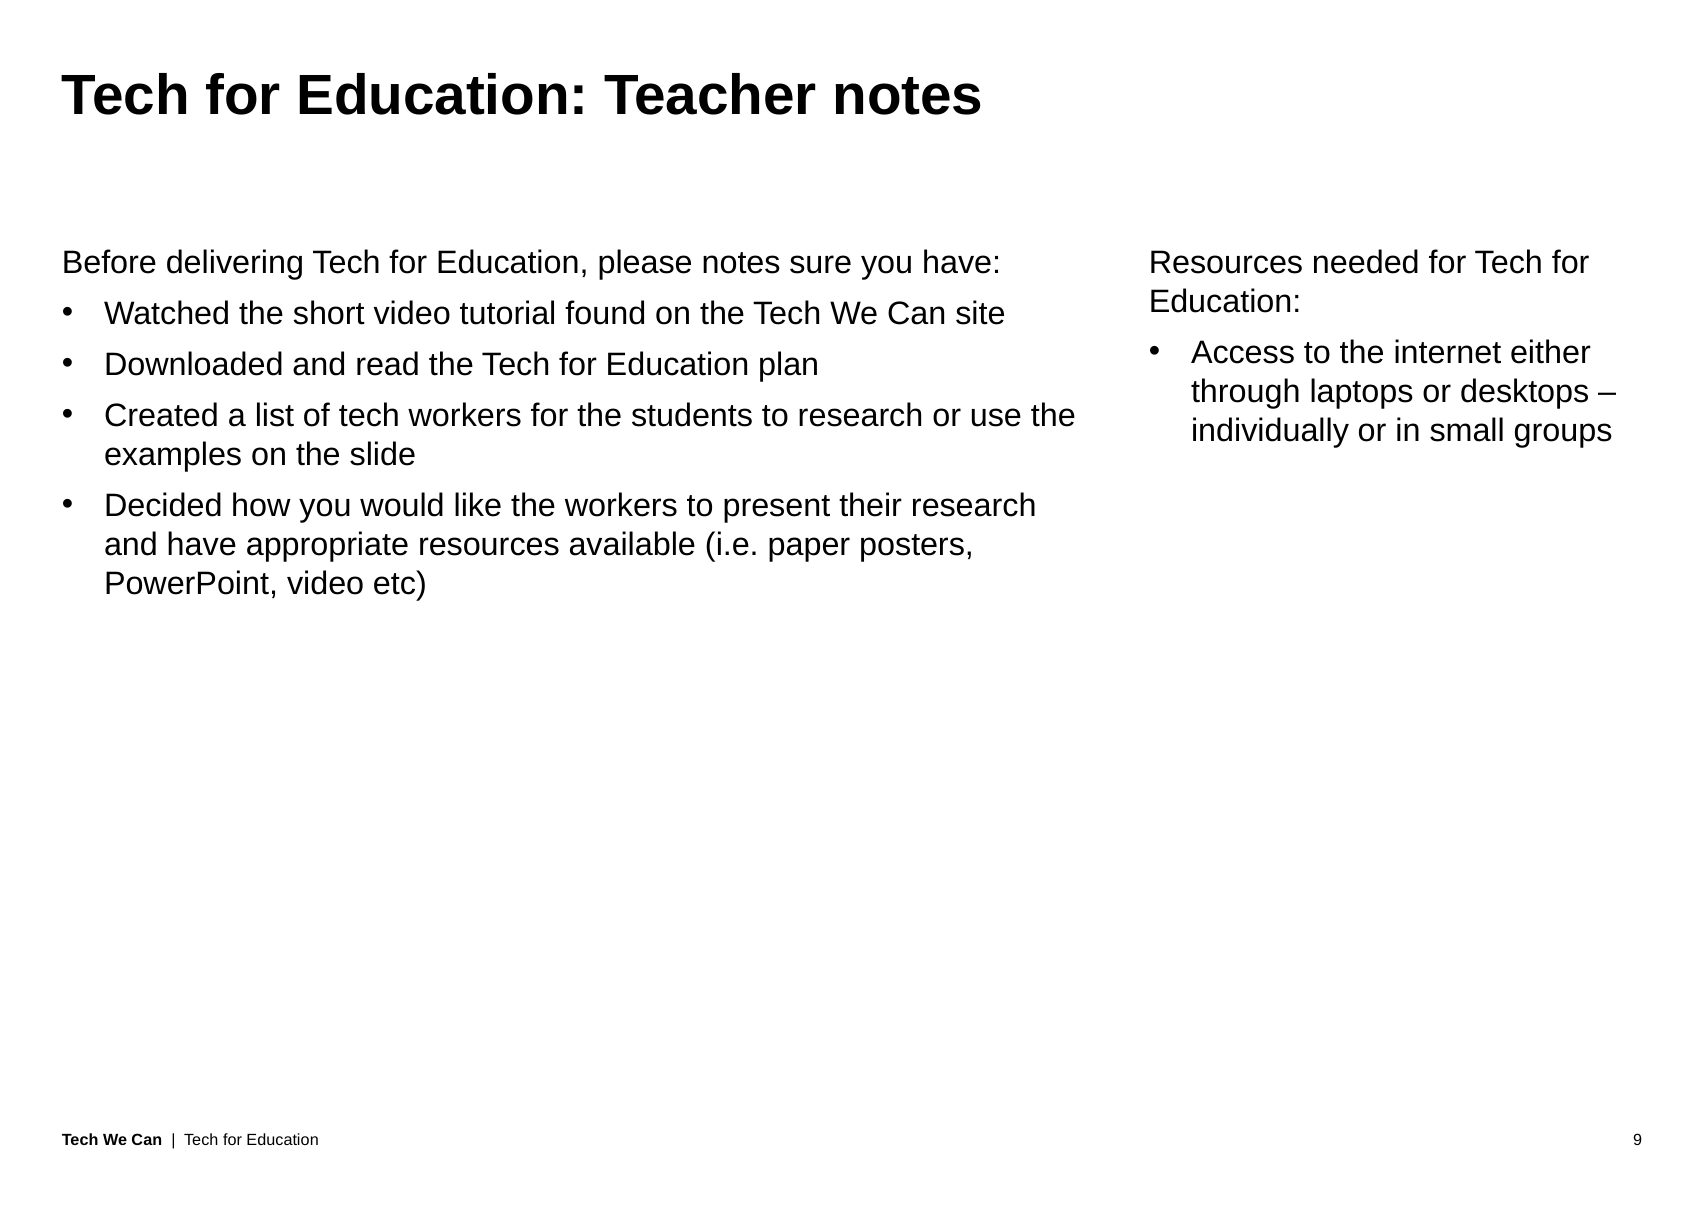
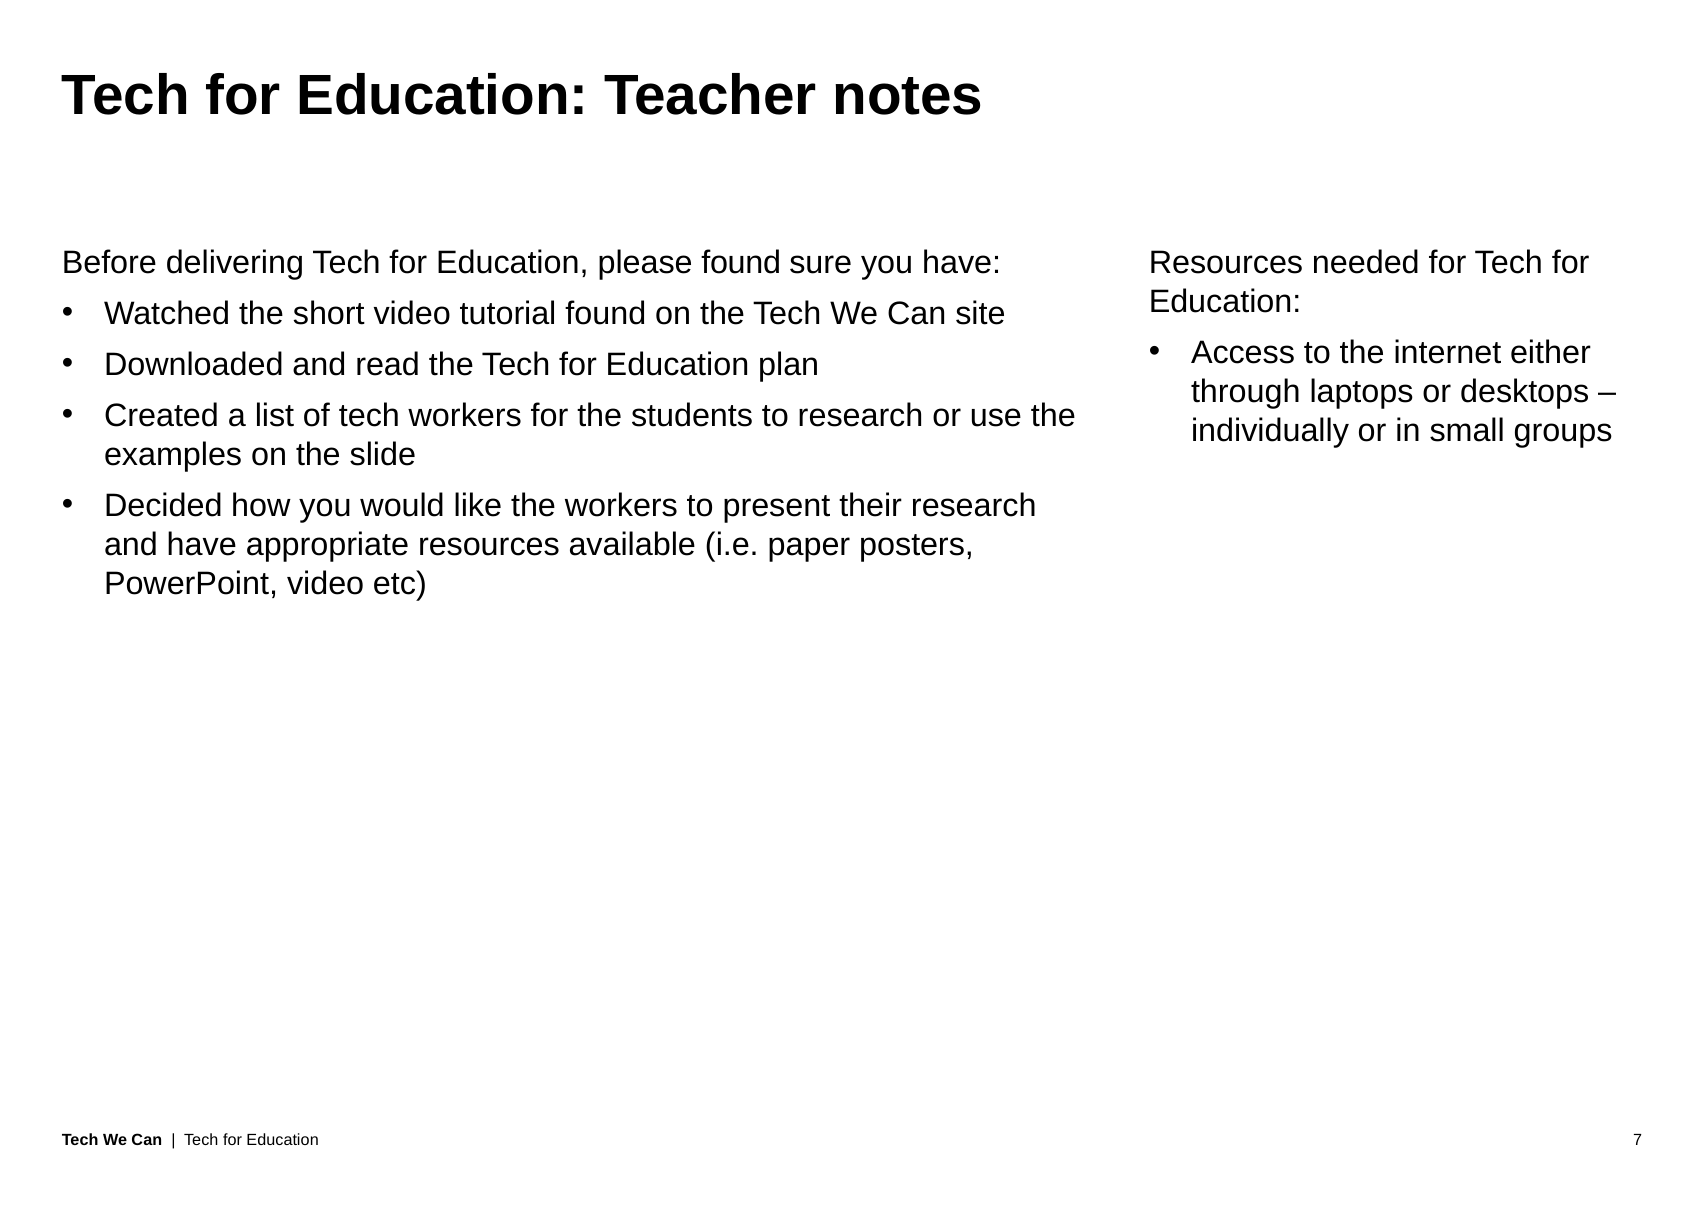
please notes: notes -> found
9: 9 -> 7
